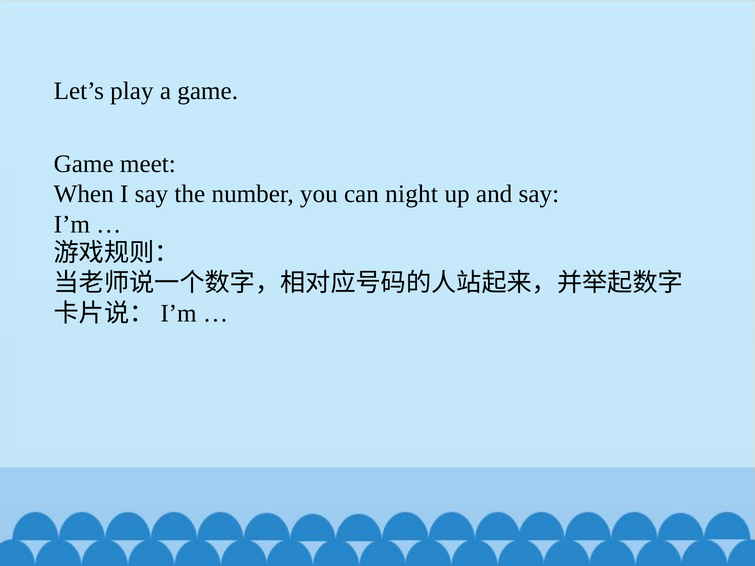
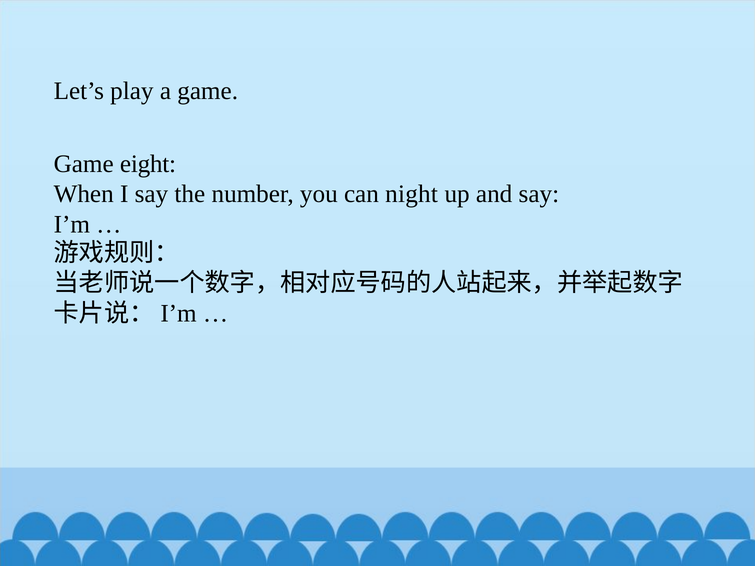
meet: meet -> eight
